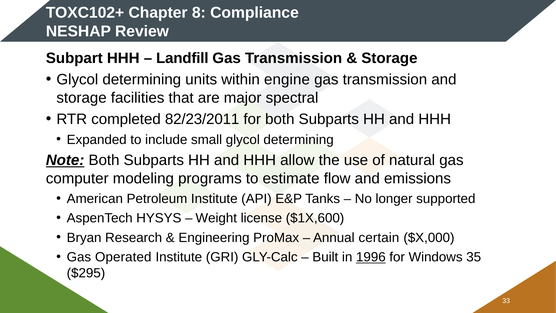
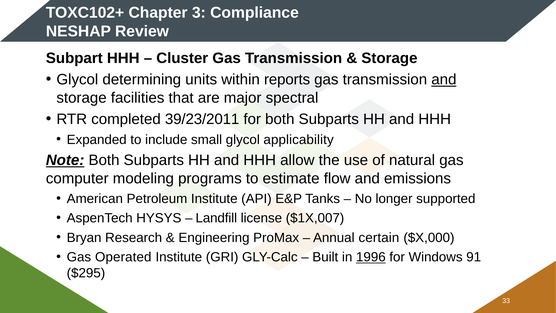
8: 8 -> 3
Landfill: Landfill -> Cluster
engine: engine -> reports
and at (444, 80) underline: none -> present
82/23/2011: 82/23/2011 -> 39/23/2011
small glycol determining: determining -> applicability
Weight: Weight -> Landfill
$1X,600: $1X,600 -> $1X,007
35: 35 -> 91
